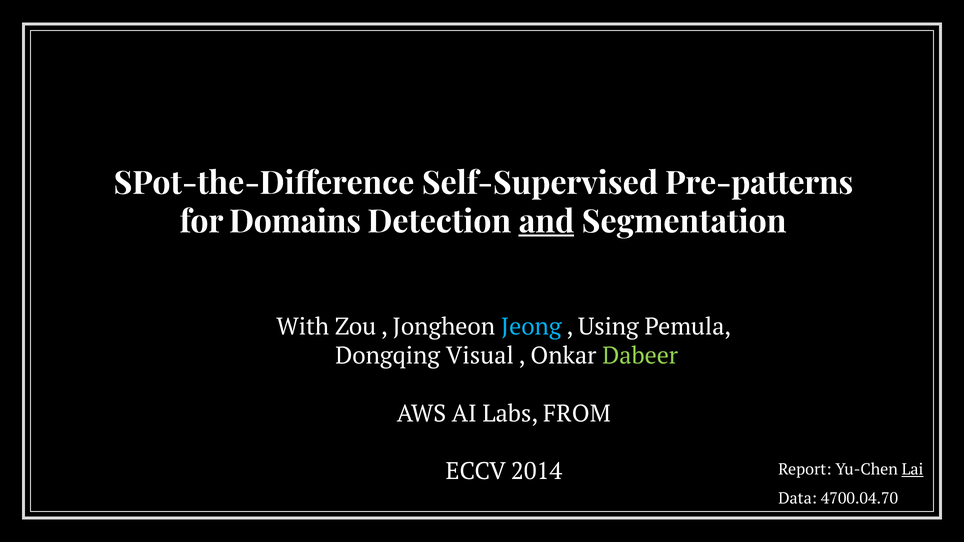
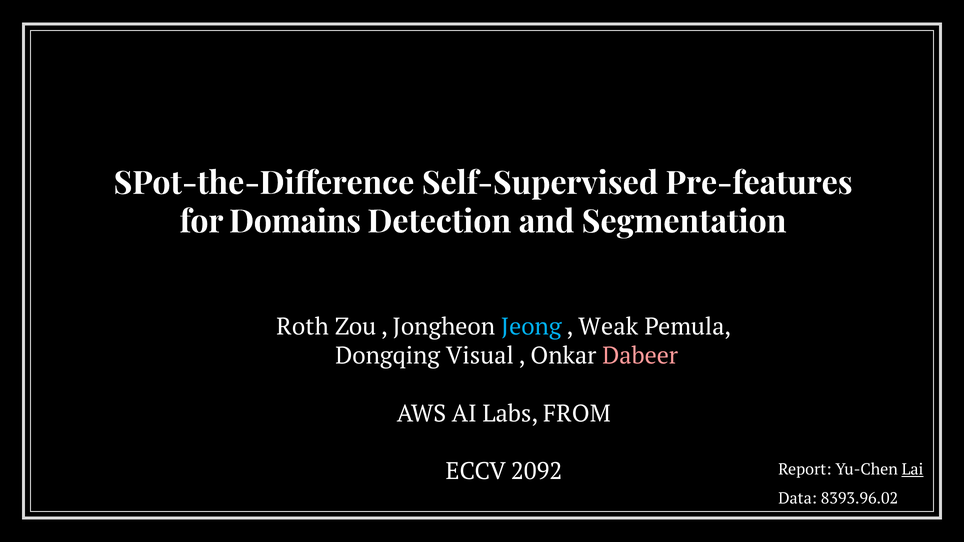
Pre-patterns: Pre-patterns -> Pre-features
and underline: present -> none
With: With -> Roth
Using: Using -> Weak
Dabeer colour: light green -> pink
2014: 2014 -> 2092
4700.04.70: 4700.04.70 -> 8393.96.02
